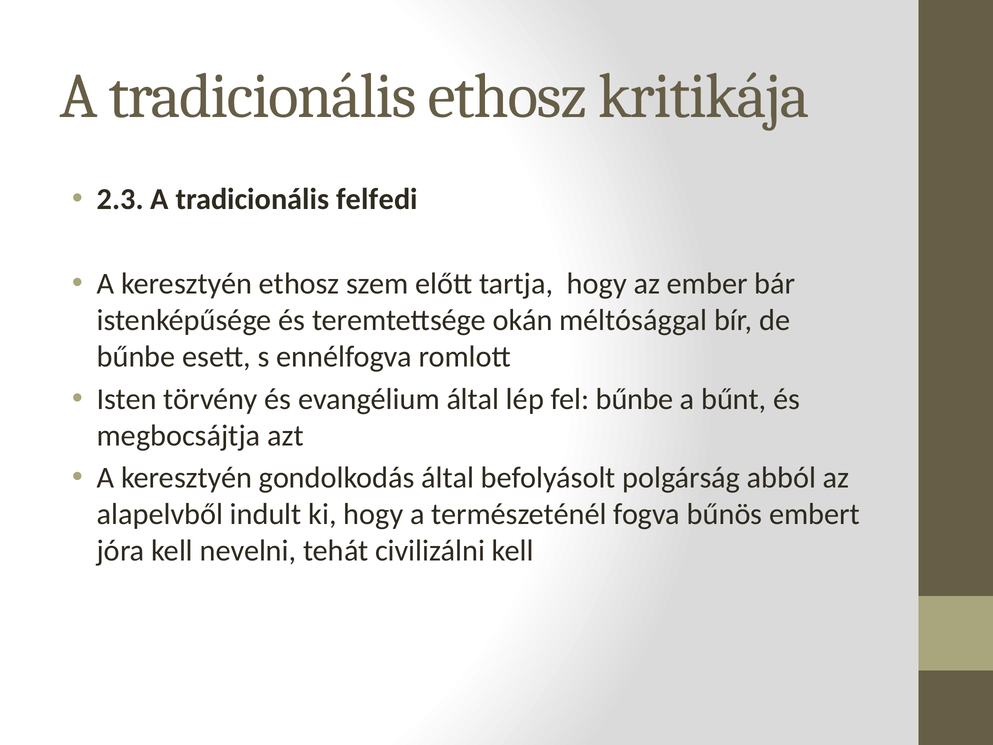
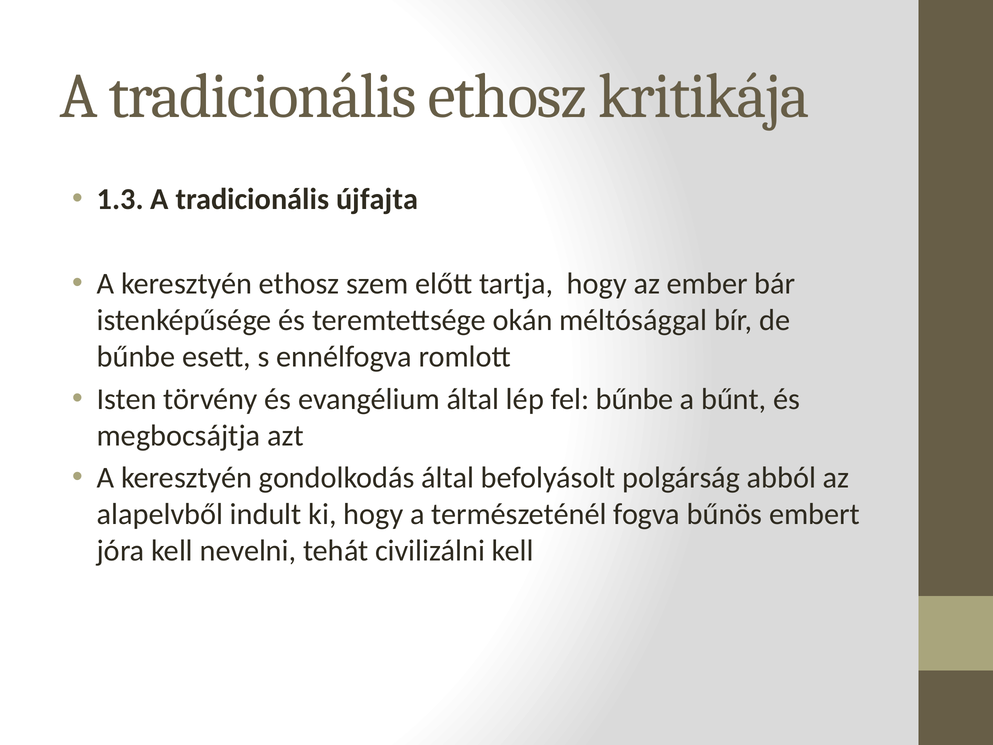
2.3: 2.3 -> 1.3
felfedi: felfedi -> újfajta
